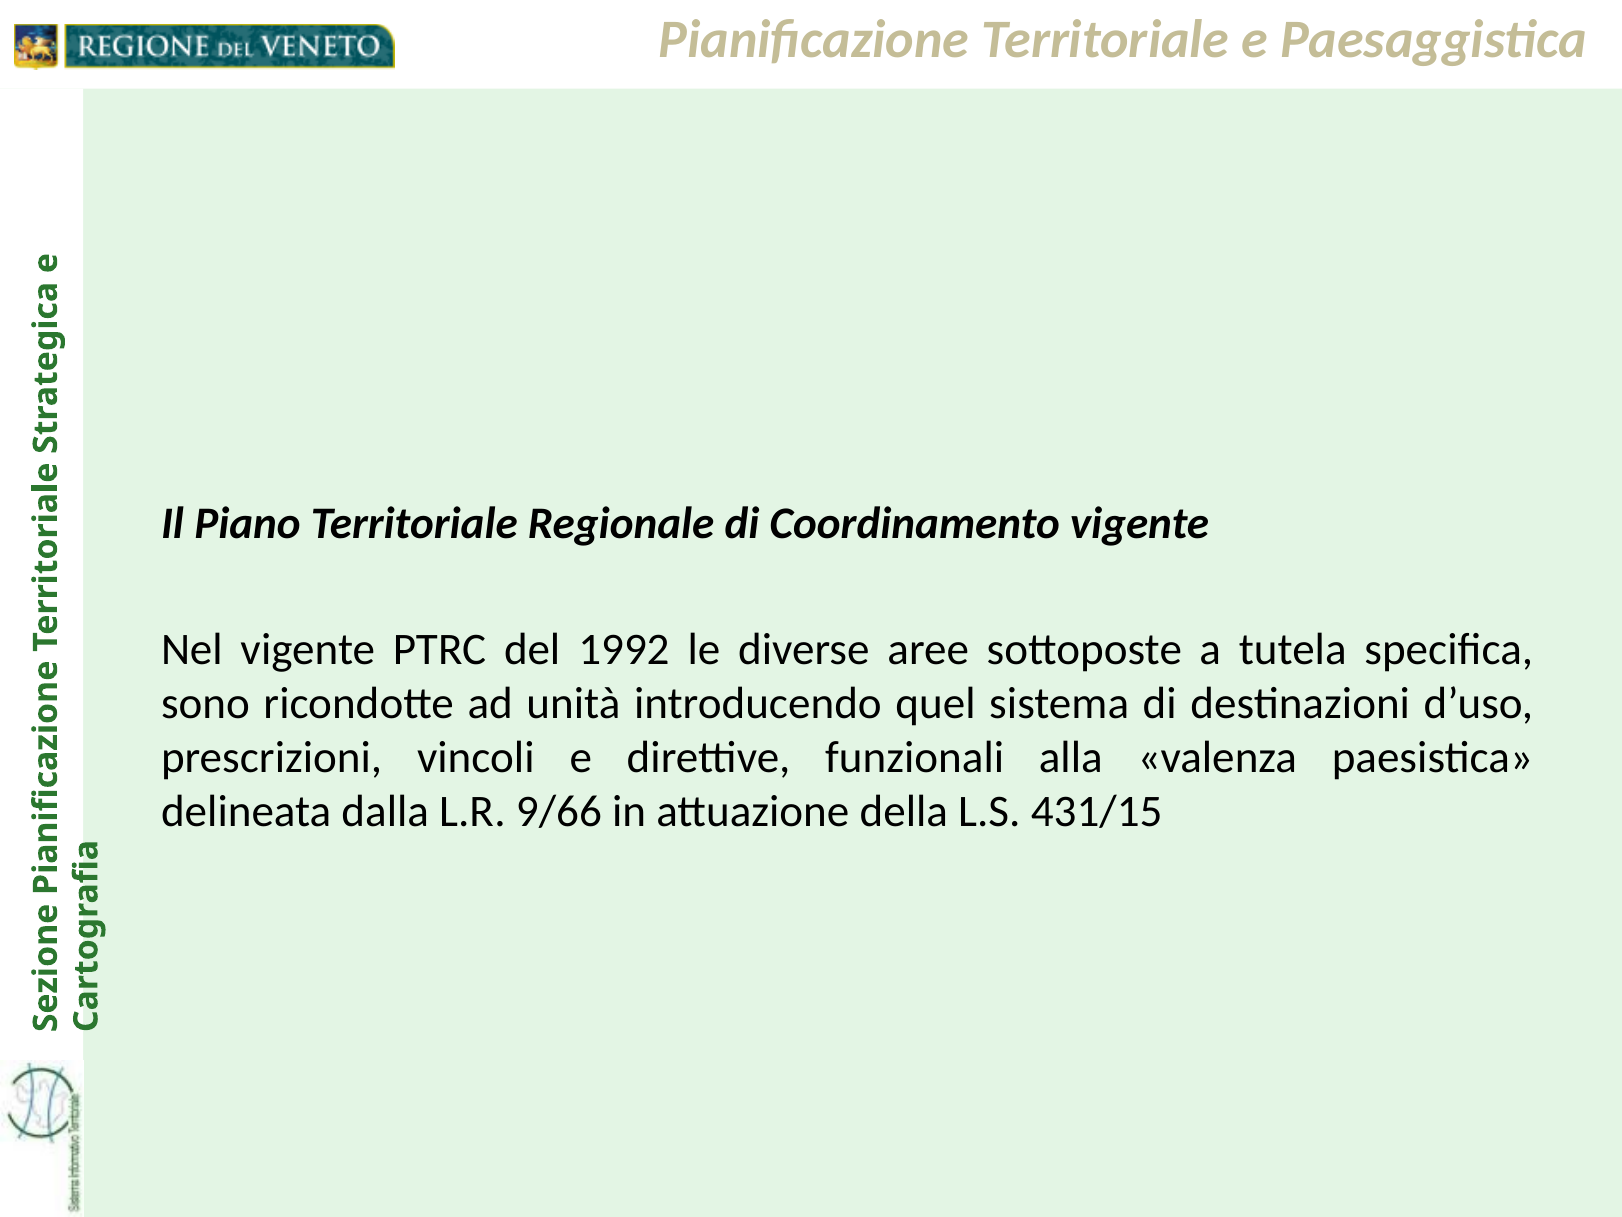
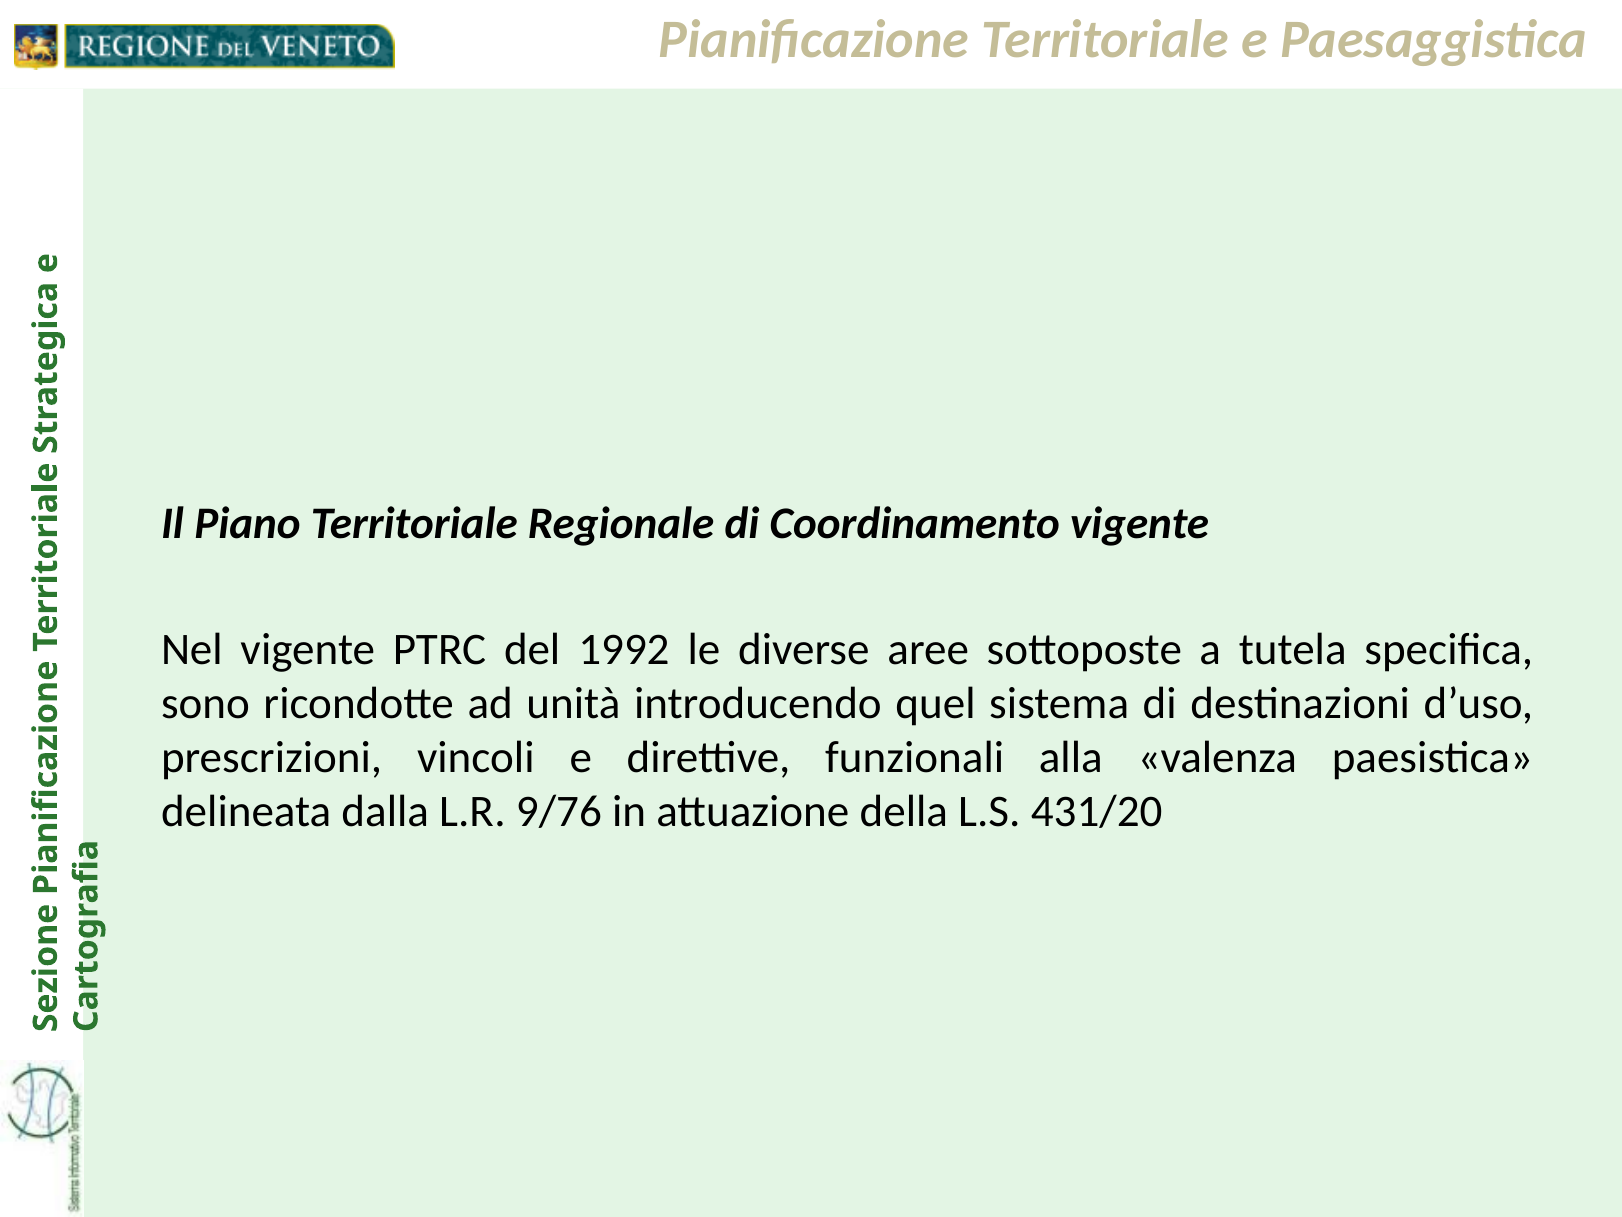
9/66: 9/66 -> 9/76
431/15: 431/15 -> 431/20
